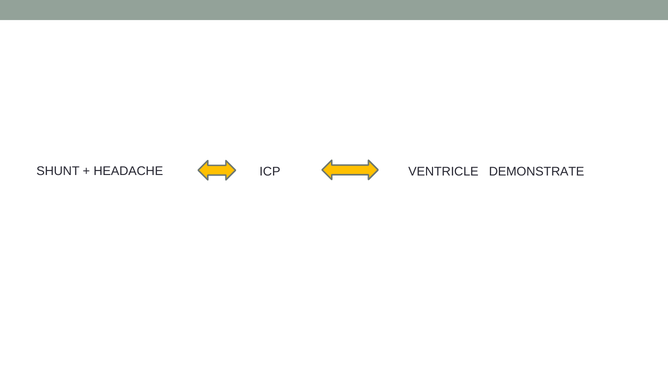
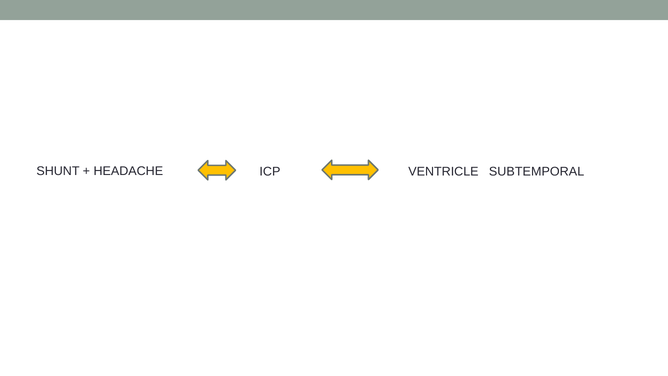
DEMONSTRATE: DEMONSTRATE -> SUBTEMPORAL
